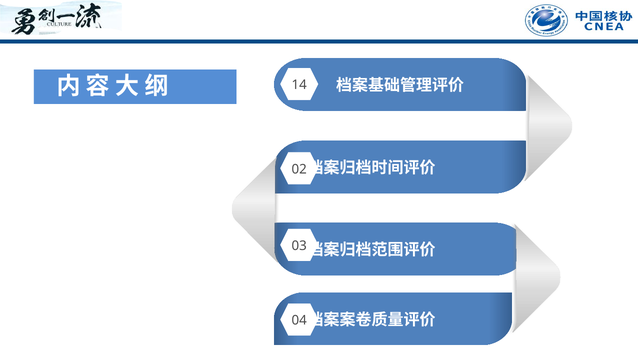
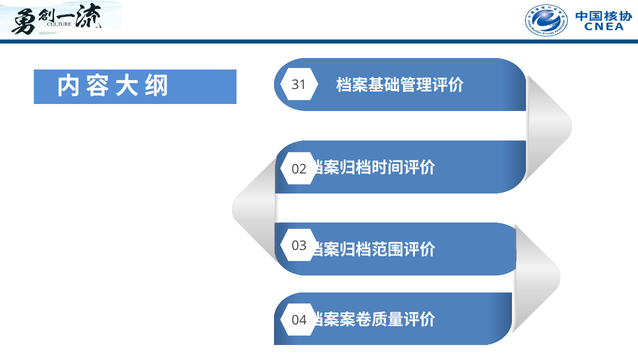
14: 14 -> 31
